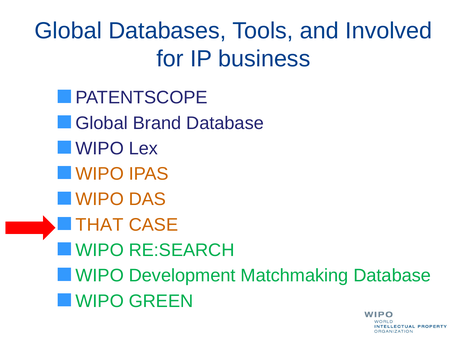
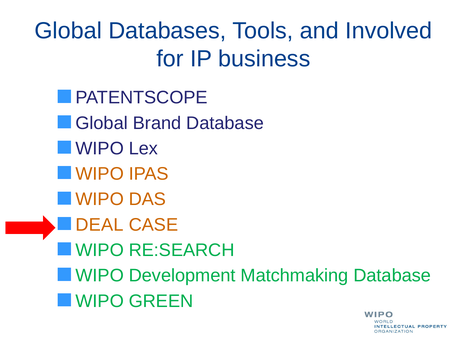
THAT: THAT -> DEAL
